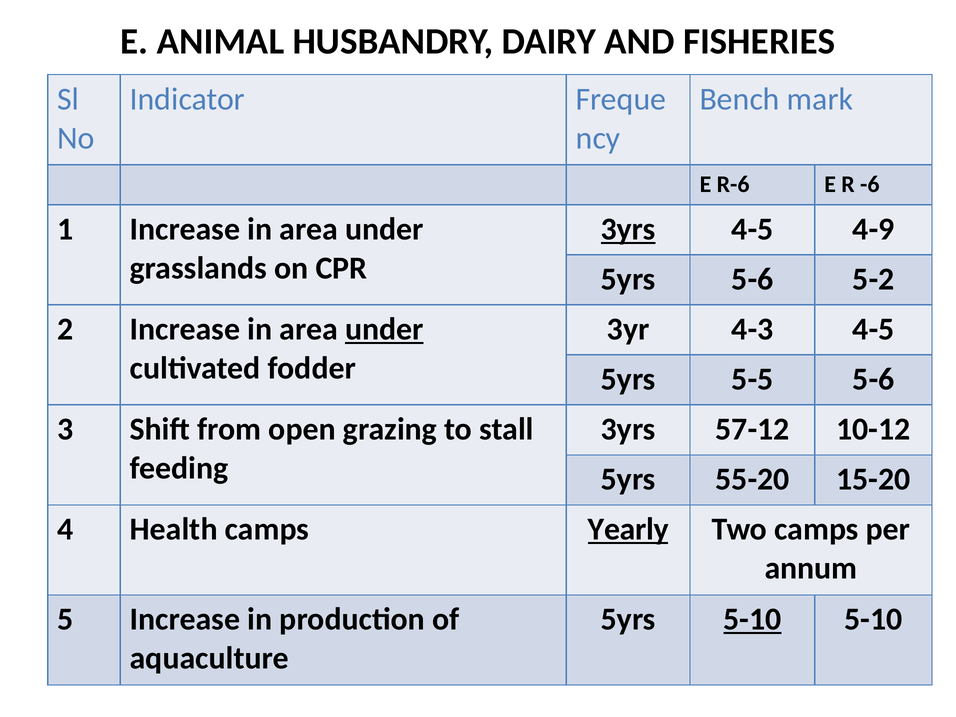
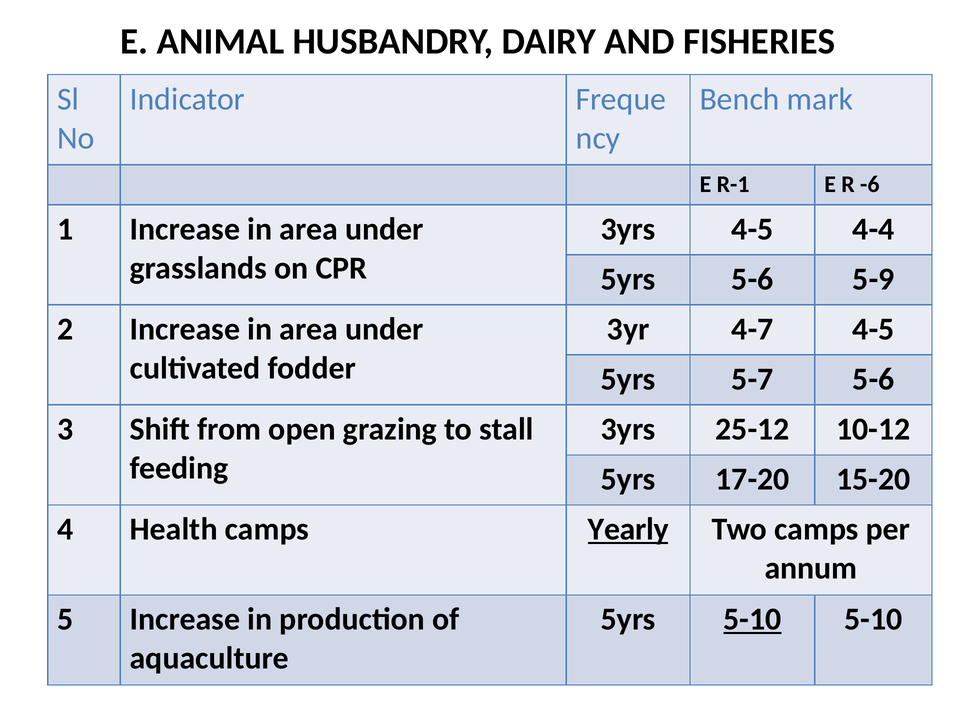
R-6: R-6 -> R-1
3yrs at (628, 229) underline: present -> none
4-9: 4-9 -> 4-4
5-2: 5-2 -> 5-9
under at (384, 329) underline: present -> none
4-3: 4-3 -> 4-7
5-5: 5-5 -> 5-7
57-12: 57-12 -> 25-12
55-20: 55-20 -> 17-20
